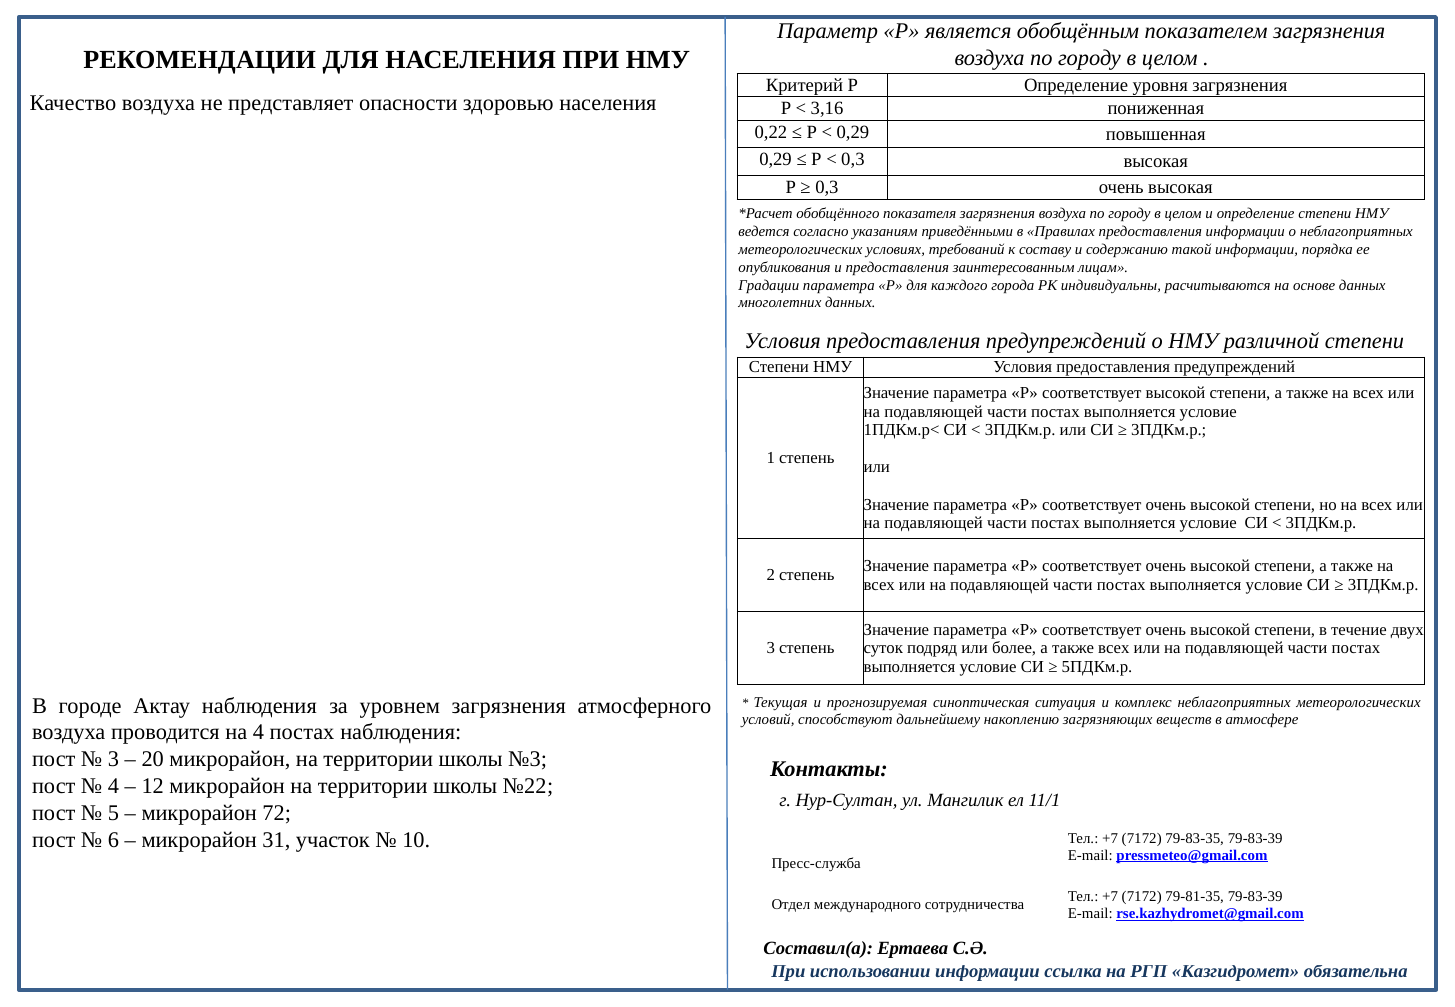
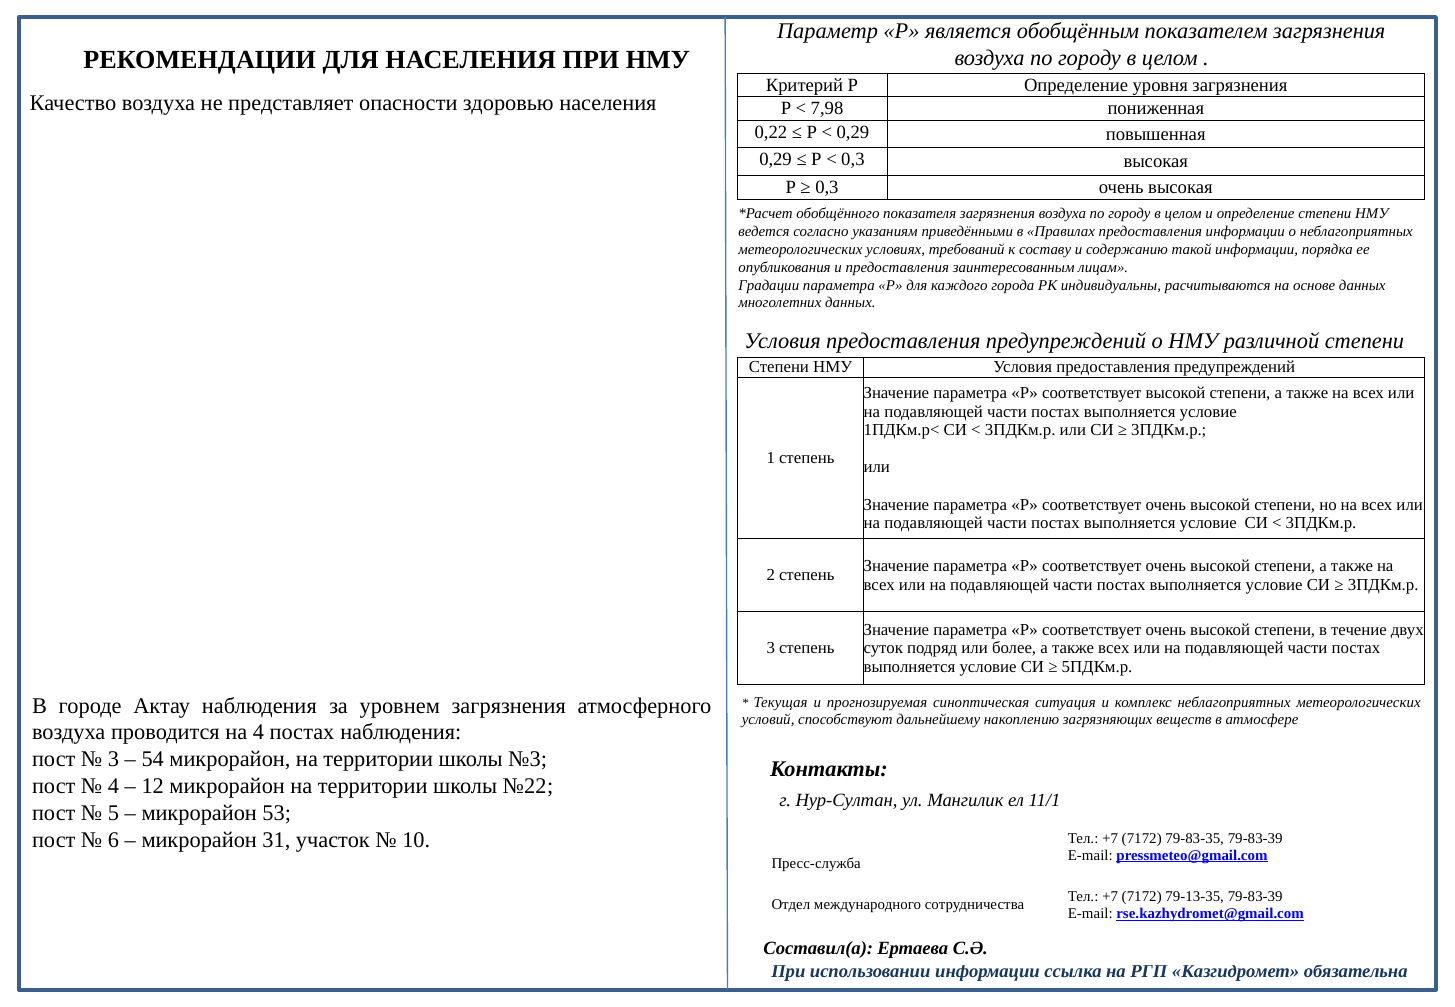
3,16: 3,16 -> 7,98
20: 20 -> 54
72: 72 -> 53
79-81-35: 79-81-35 -> 79-13-35
